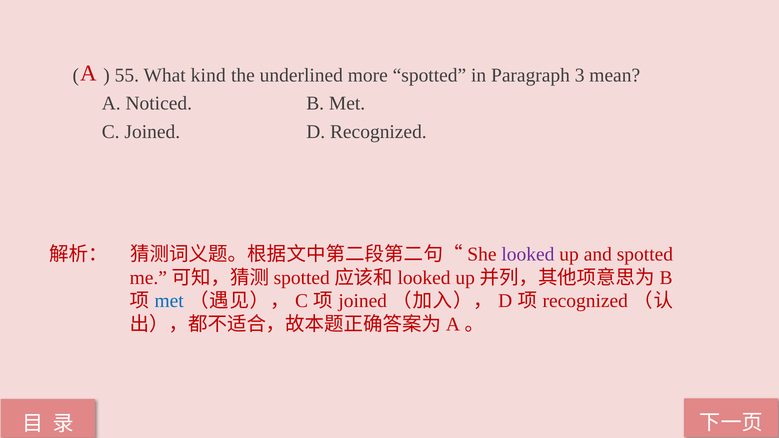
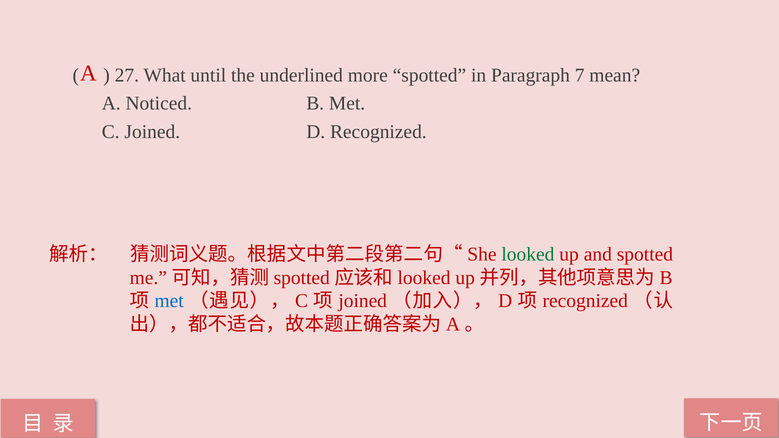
55: 55 -> 27
kind: kind -> until
3: 3 -> 7
looked colour: purple -> green
